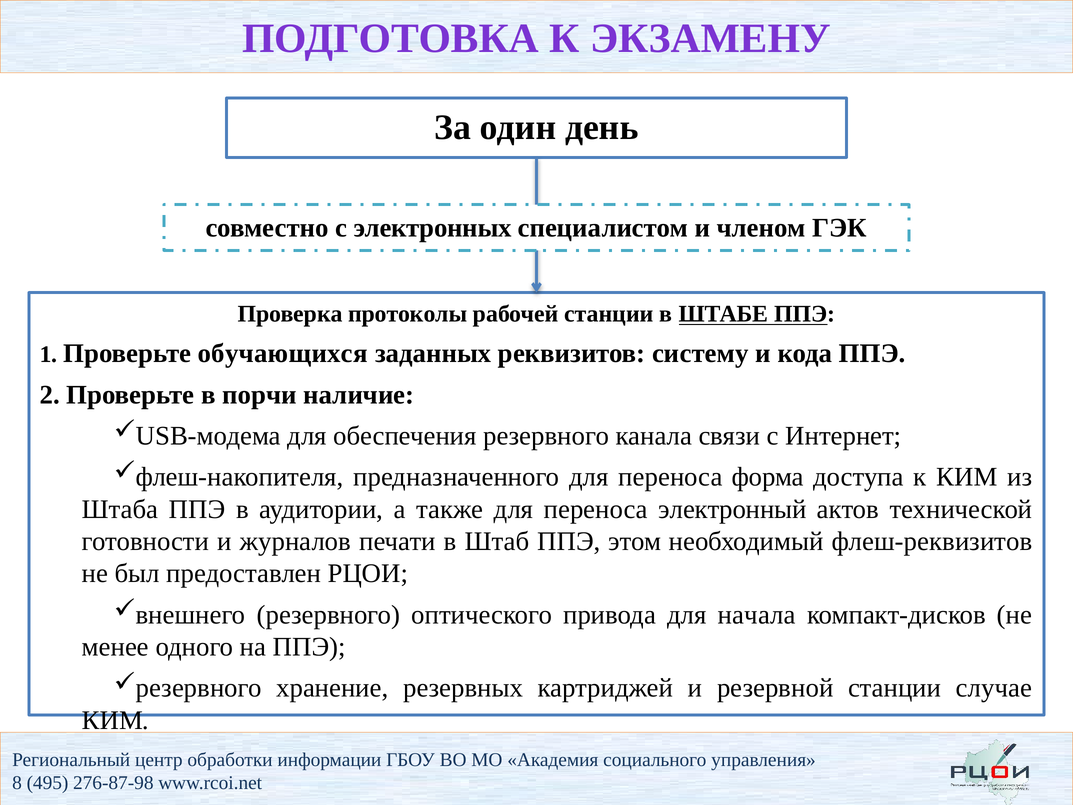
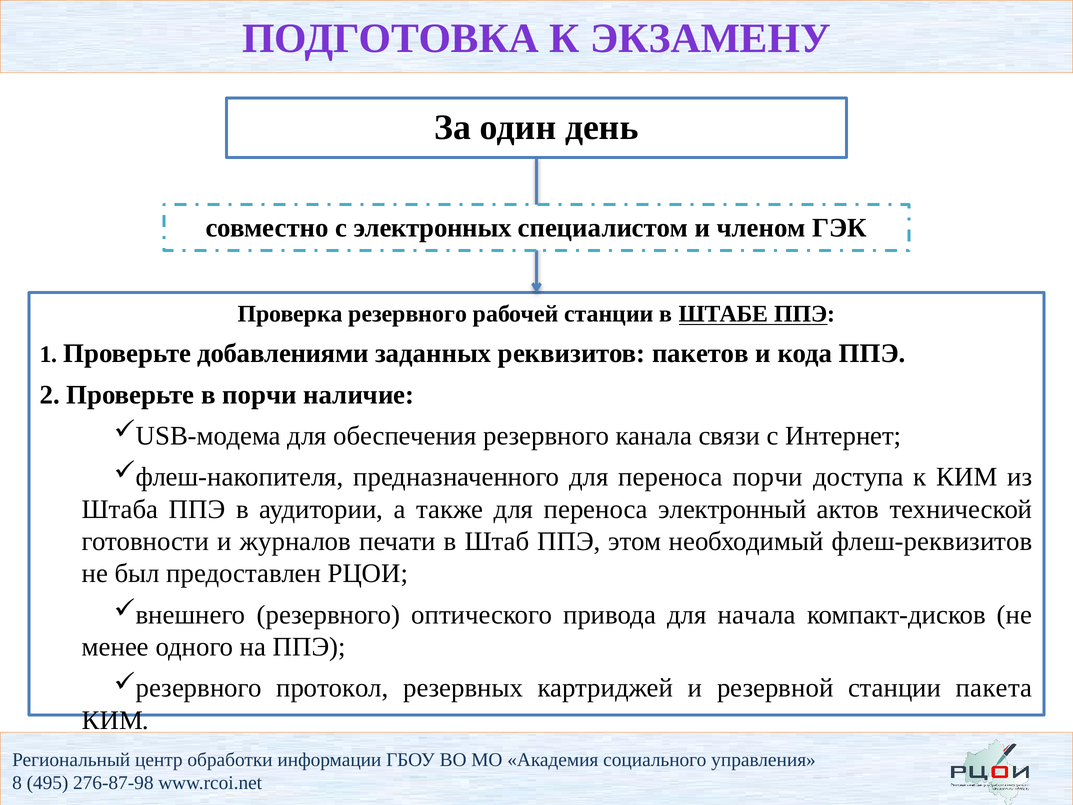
Проверка протоколы: протоколы -> резервного
обучающихся: обучающихся -> добавлениями
систему: систему -> пакетов
переноса форма: форма -> порчи
хранение: хранение -> протокол
случае: случае -> пакета
